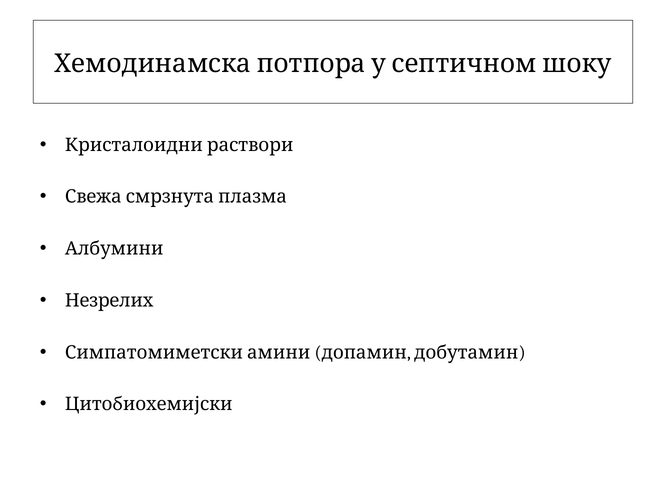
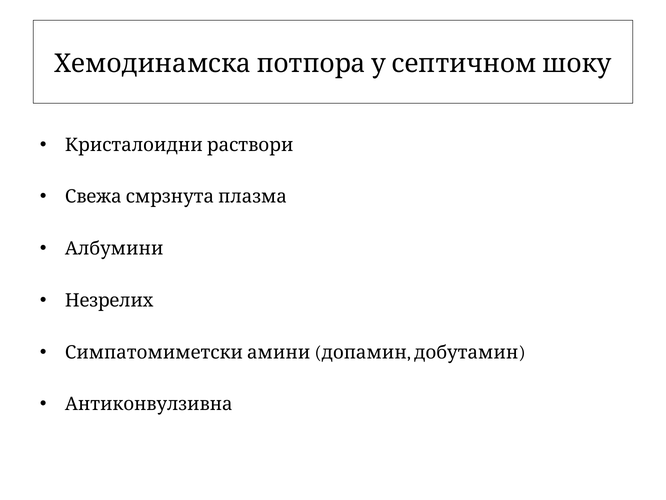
Цитобиохемијски: Цитобиохемијски -> Антиконвулзивна
